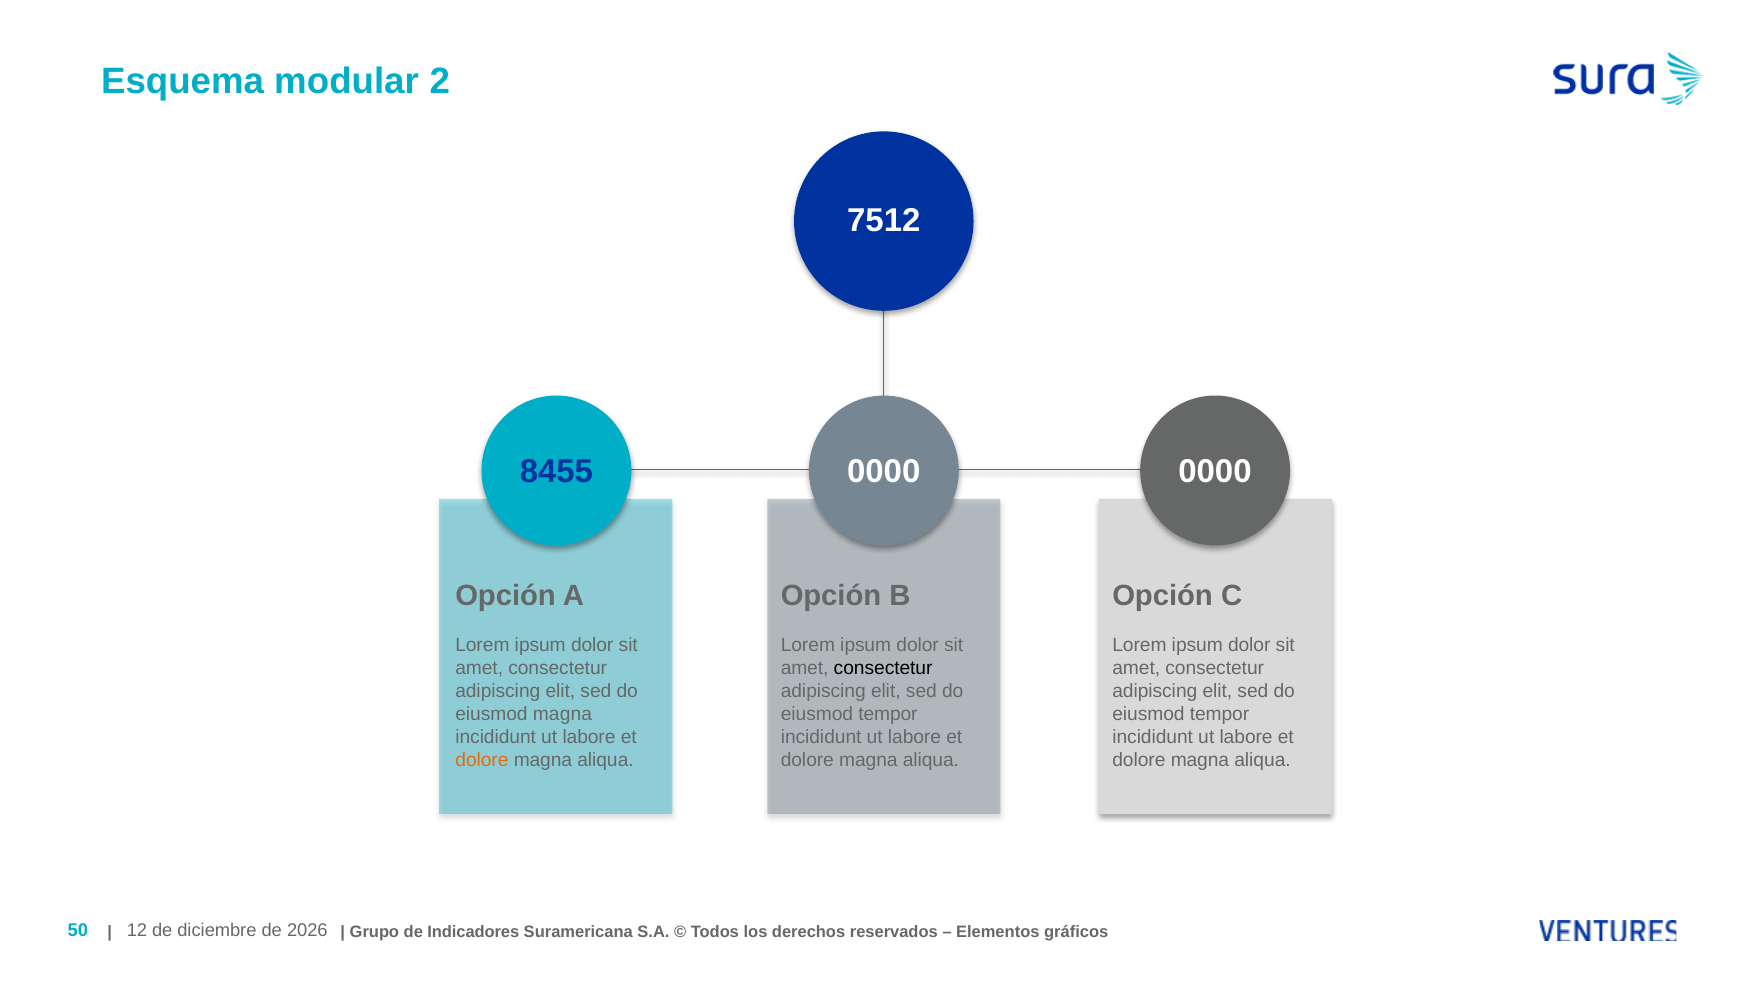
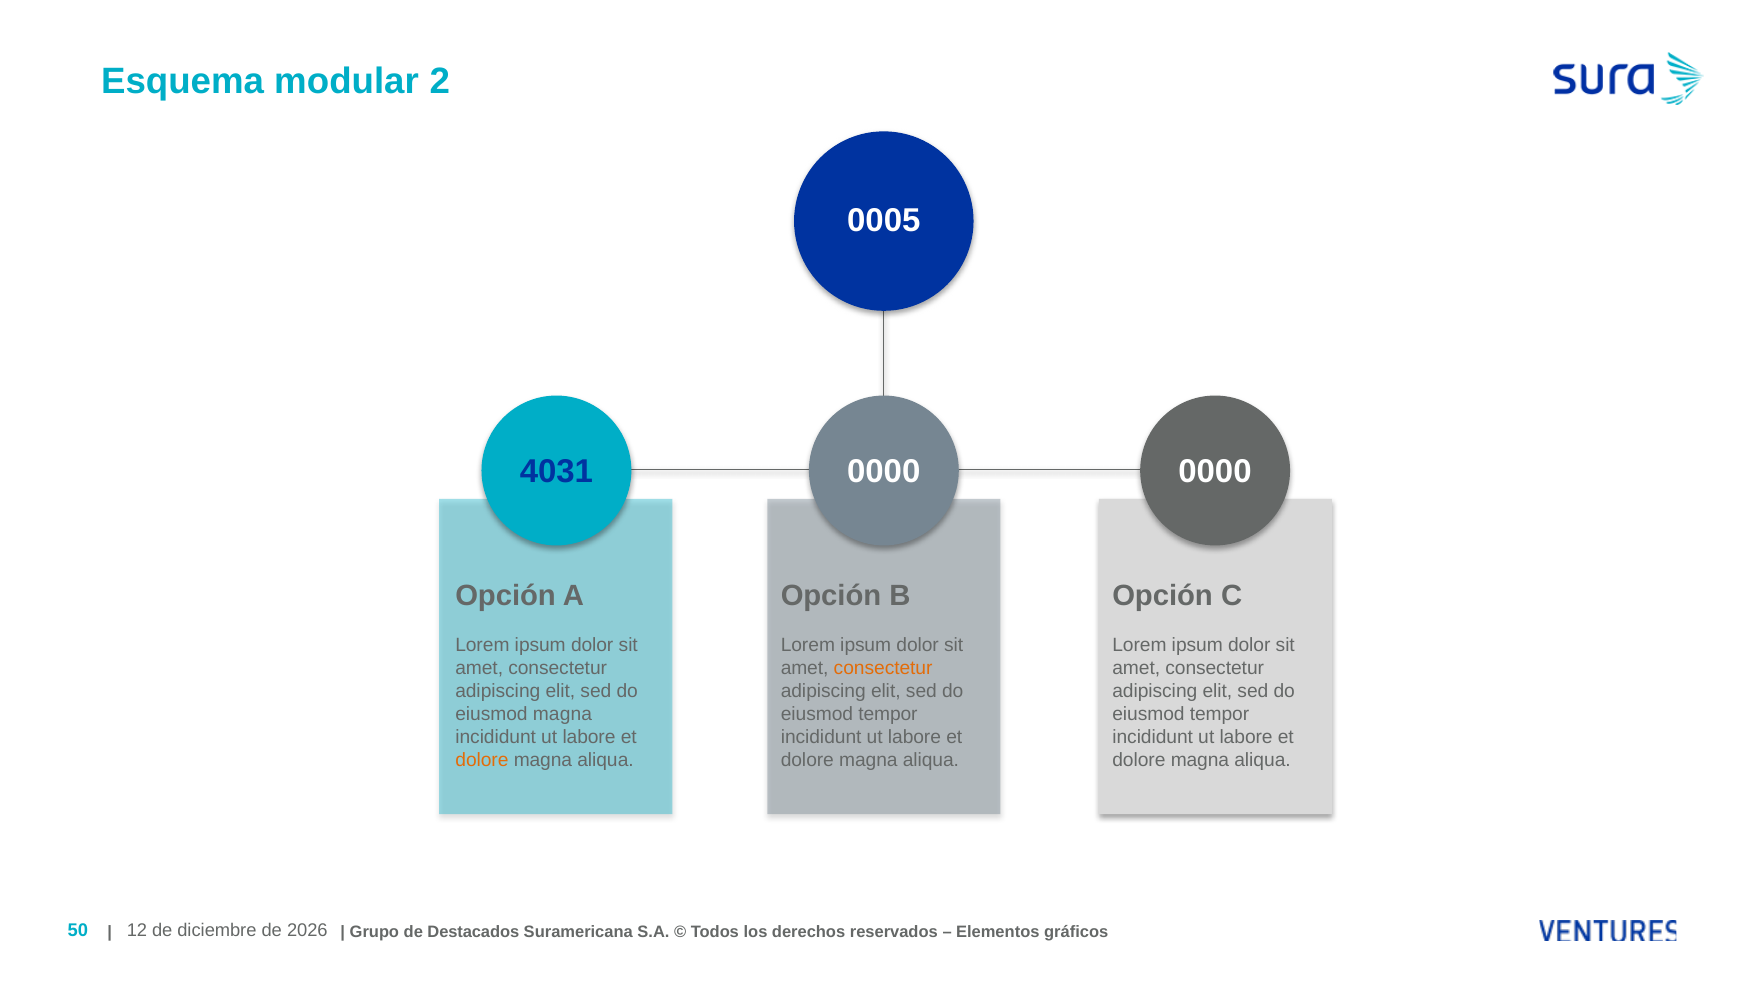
7512: 7512 -> 0005
8455: 8455 -> 4031
consectetur at (883, 668) colour: black -> orange
Indicadores: Indicadores -> Destacados
